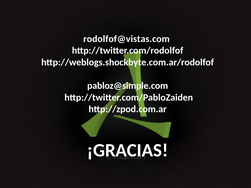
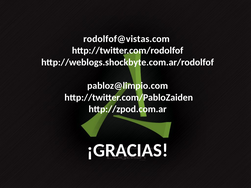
pabloz@simple.com: pabloz@simple.com -> pabloz@limpio.com
